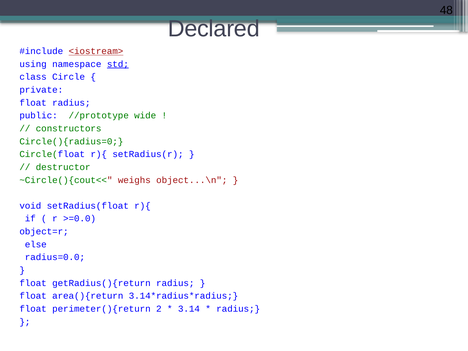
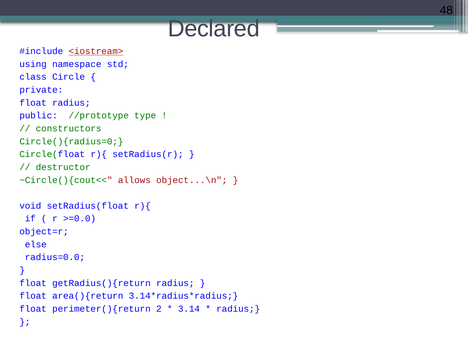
std underline: present -> none
wide: wide -> type
weighs: weighs -> allows
